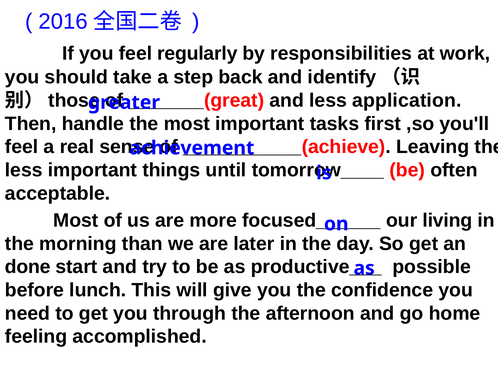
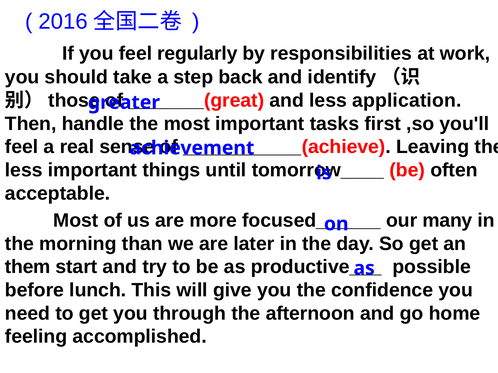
living: living -> many
done: done -> them
